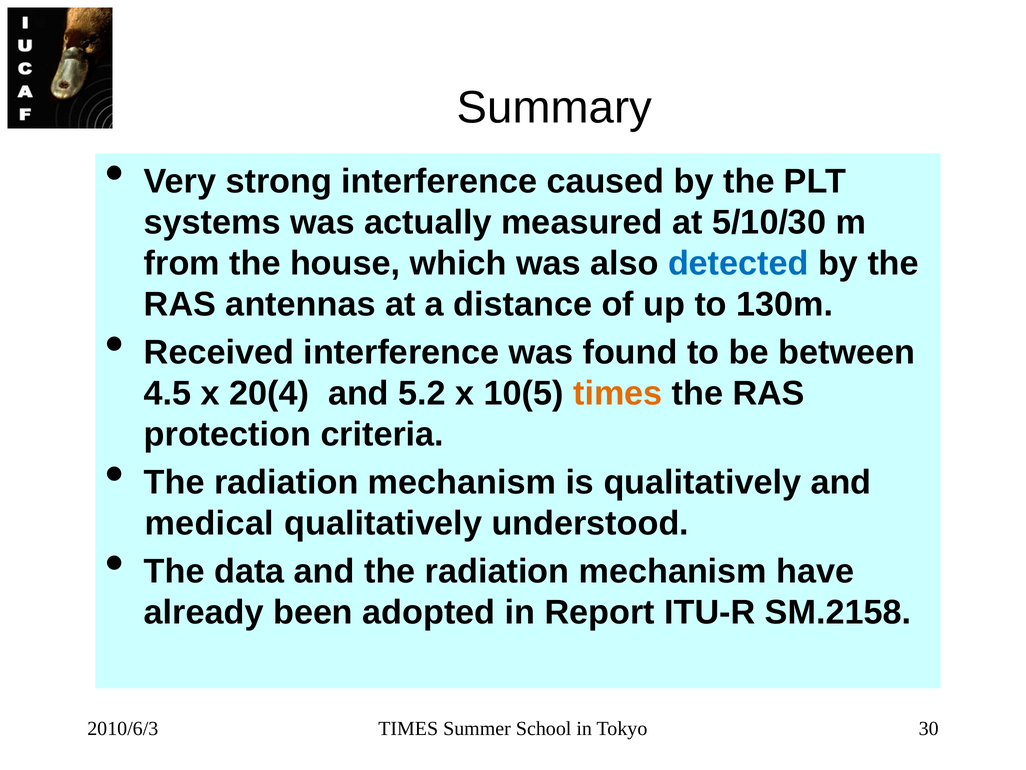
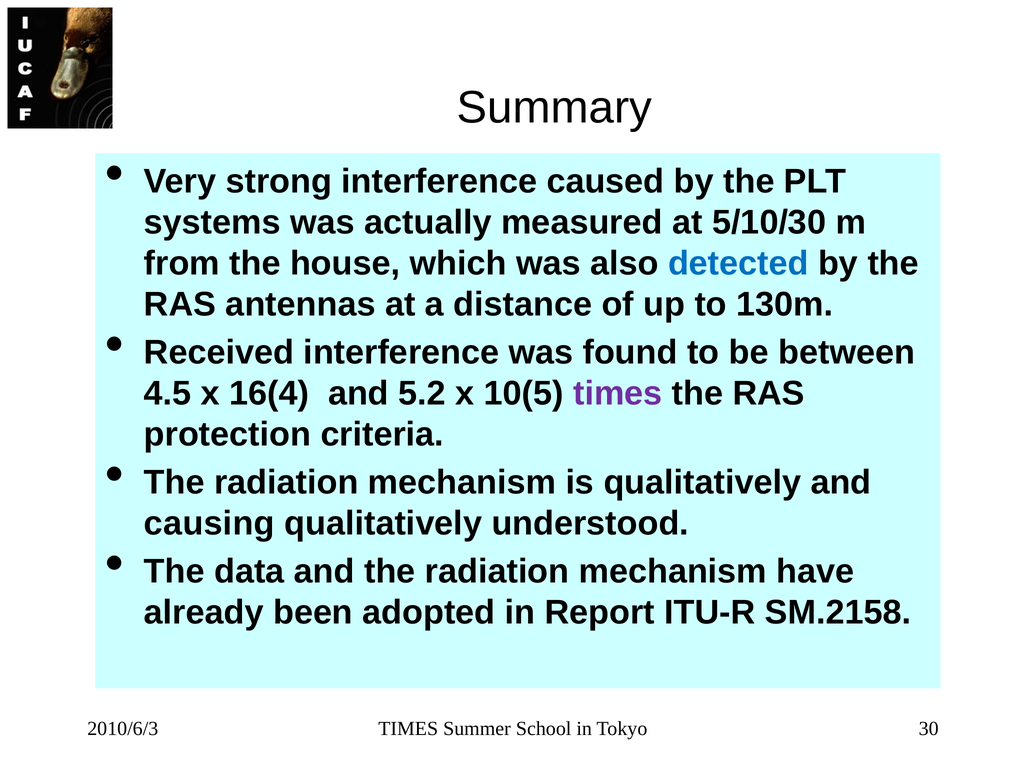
20(4: 20(4 -> 16(4
times at (618, 393) colour: orange -> purple
medical: medical -> causing
